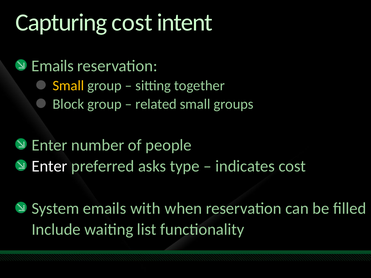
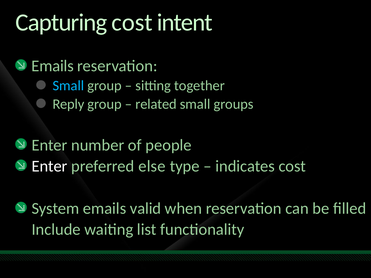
Small at (68, 86) colour: yellow -> light blue
Block: Block -> Reply
asks: asks -> else
with: with -> valid
